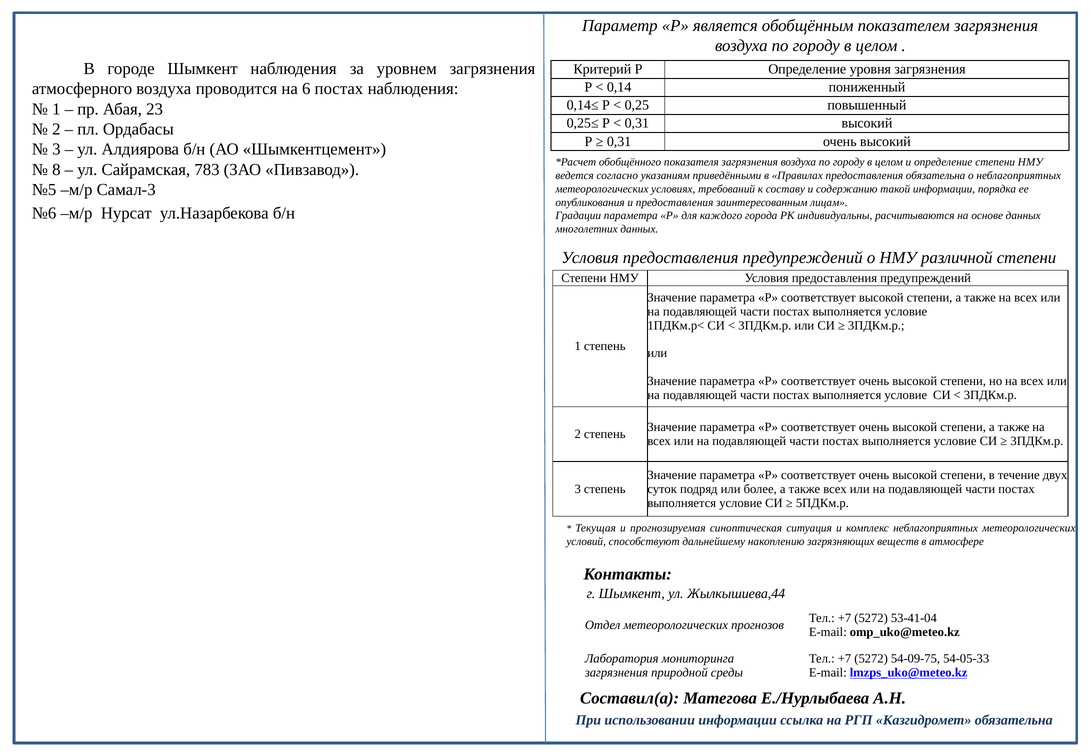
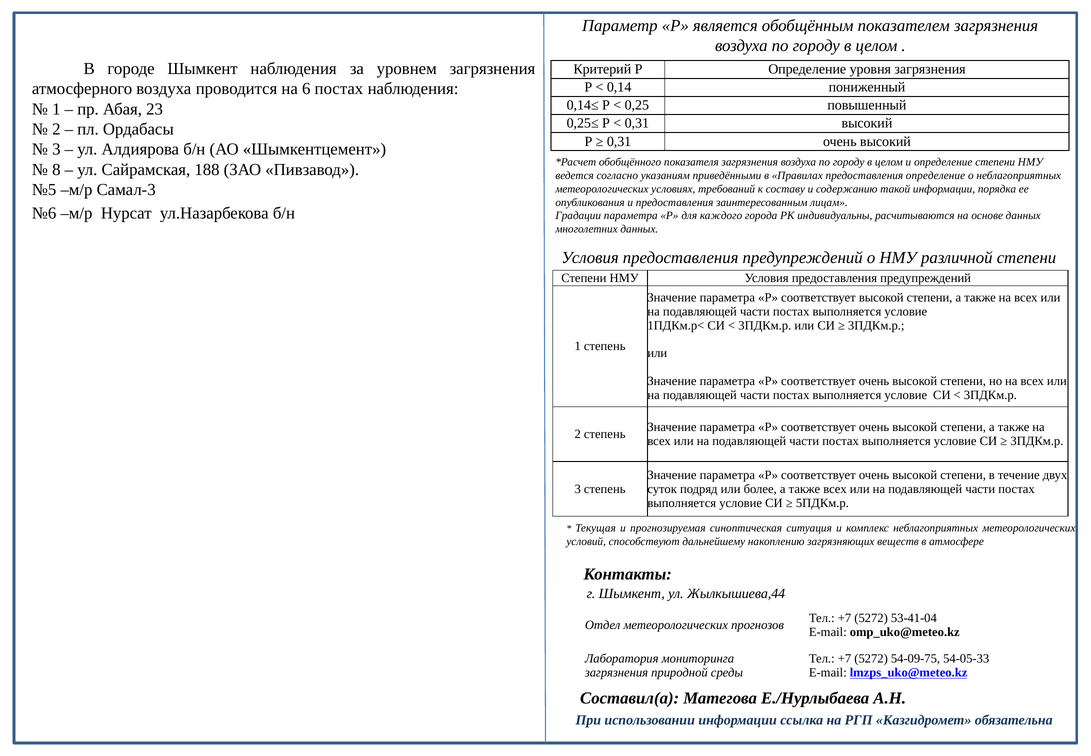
783: 783 -> 188
предоставления обязательна: обязательна -> определение
